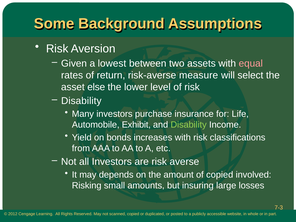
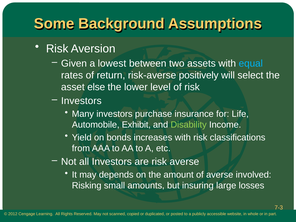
equal colour: pink -> light blue
measure: measure -> positively
Disability at (81, 101): Disability -> Investors
of copied: copied -> averse
